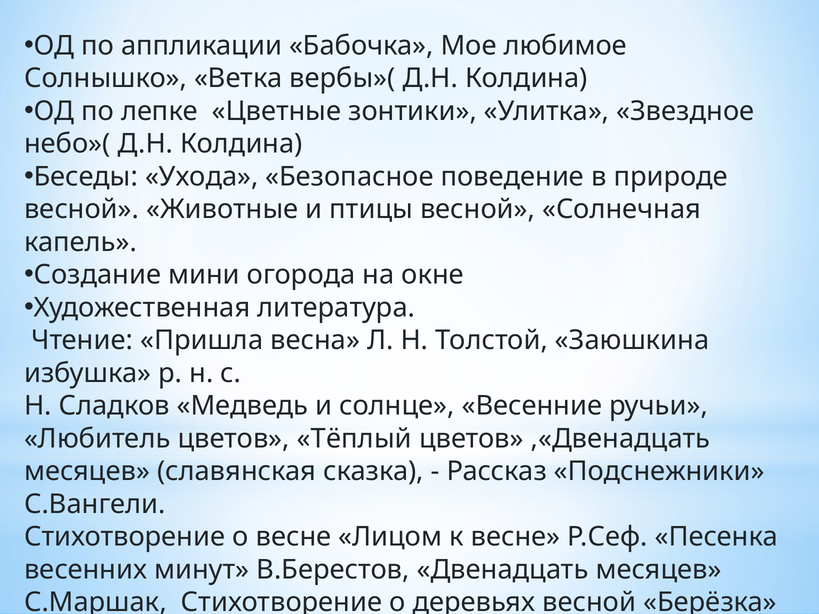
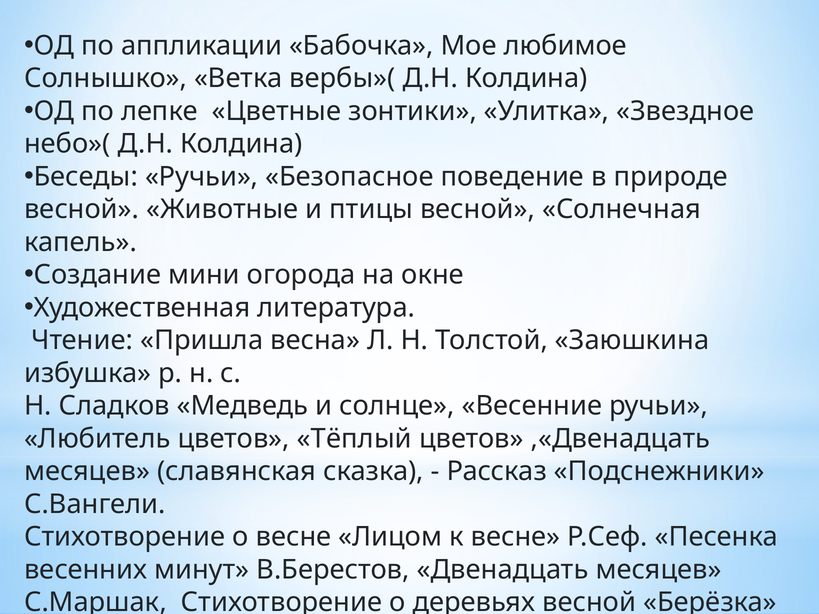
Беседы Ухода: Ухода -> Ручьи
